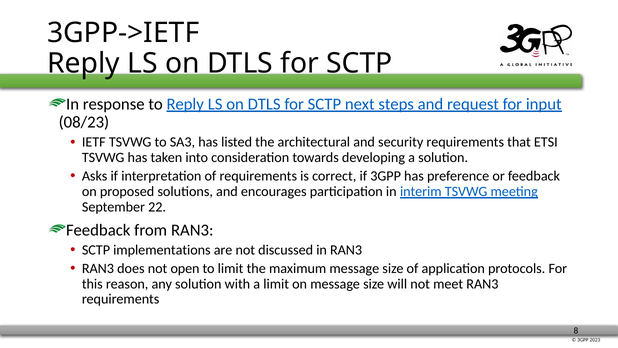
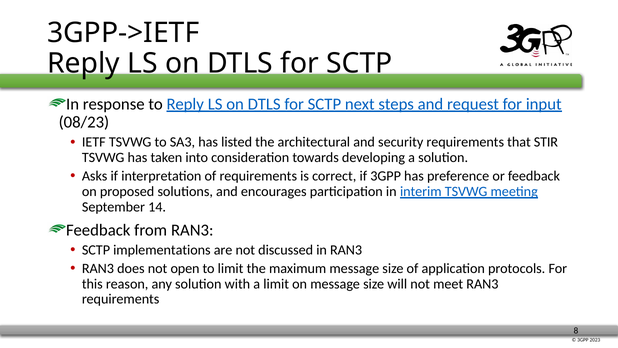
ETSI: ETSI -> STIR
22: 22 -> 14
